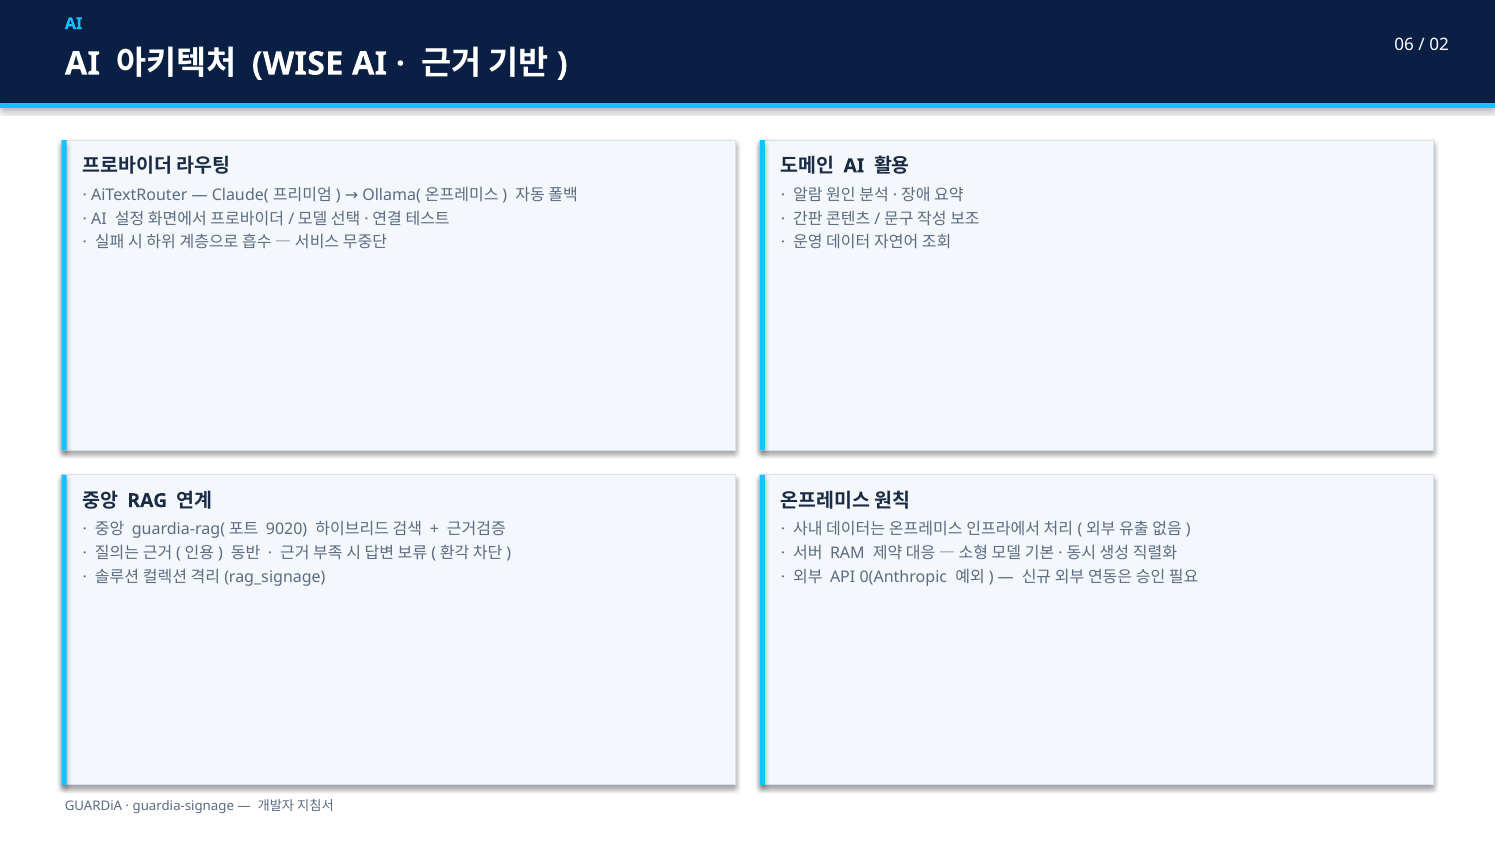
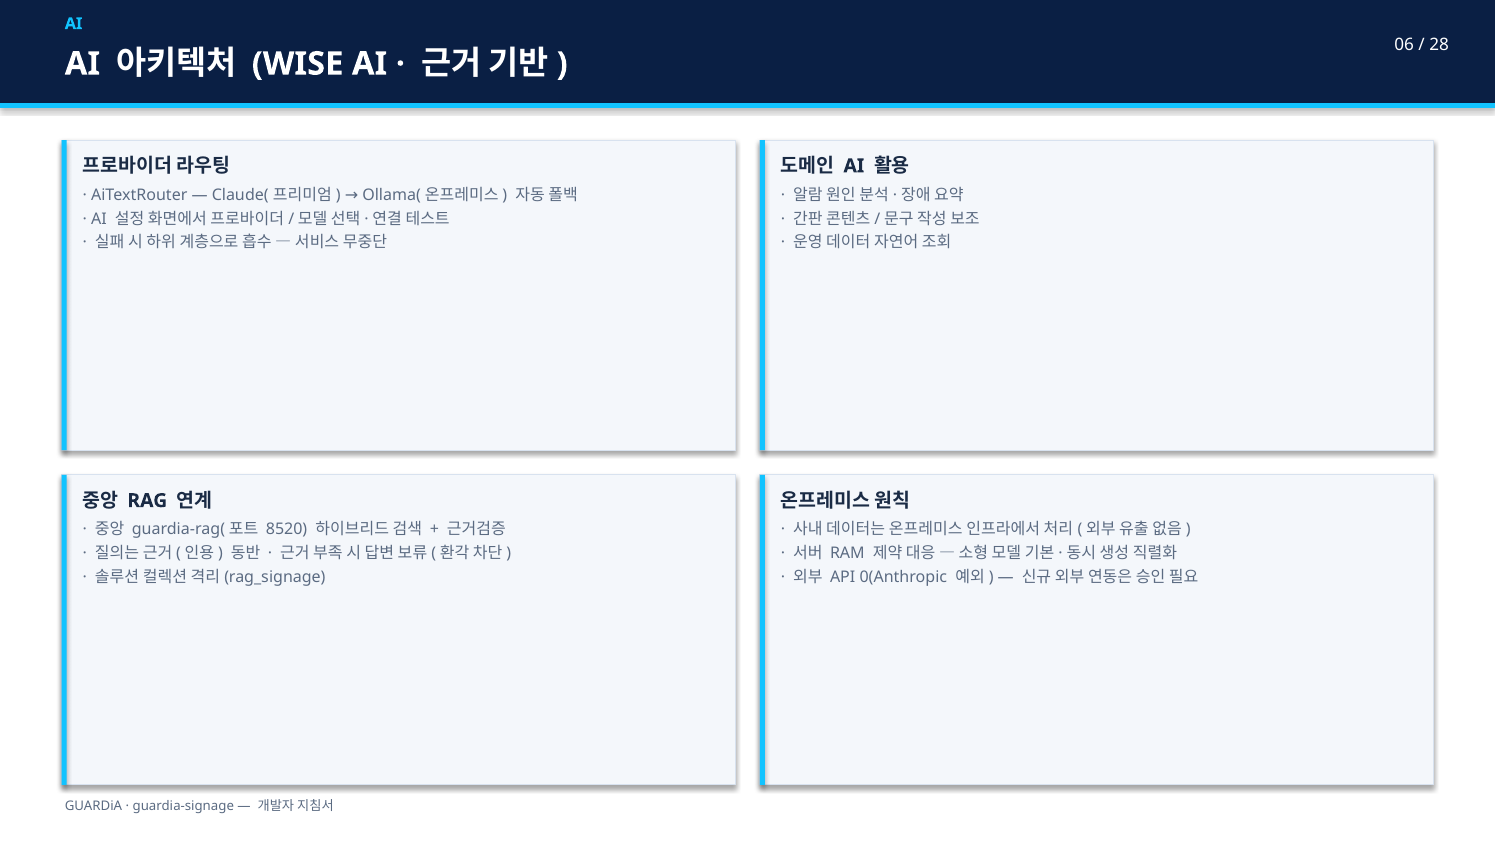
02: 02 -> 28
9020: 9020 -> 8520
